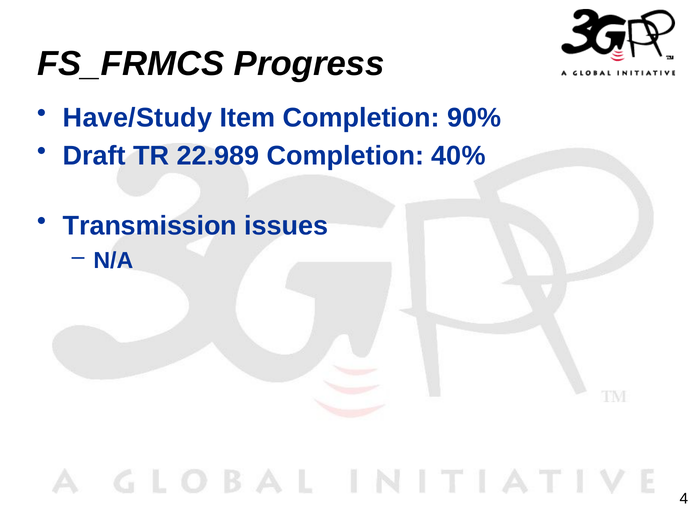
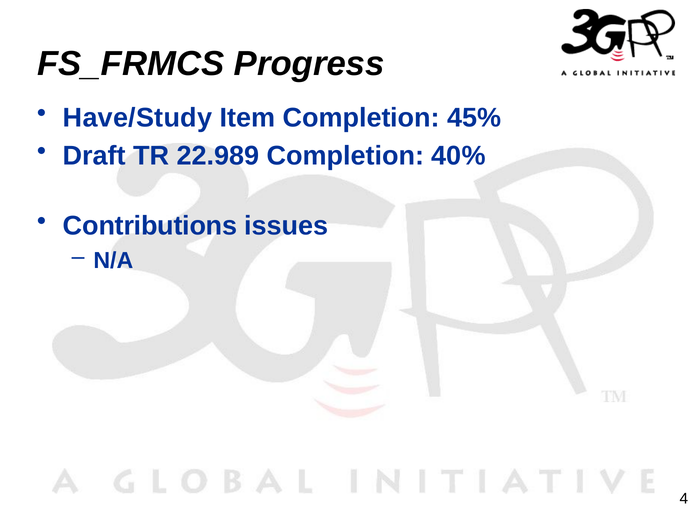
90%: 90% -> 45%
Transmission: Transmission -> Contributions
